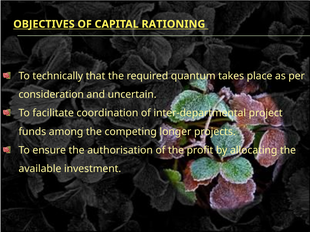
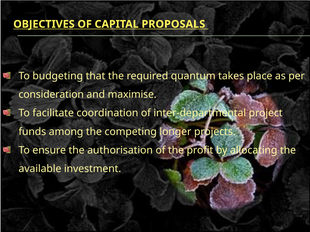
RATIONING: RATIONING -> PROPOSALS
technically: technically -> budgeting
uncertain: uncertain -> maximise
